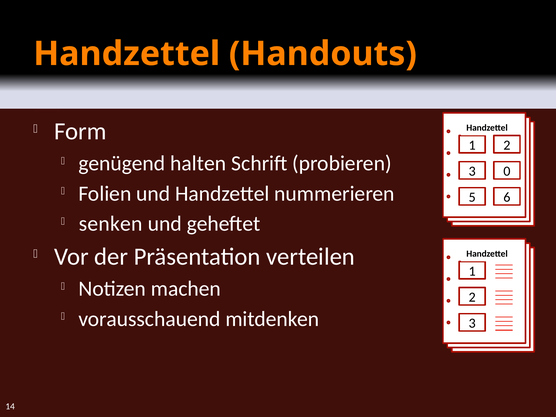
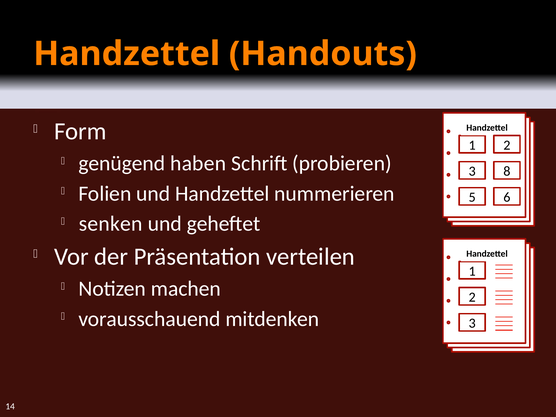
halten: halten -> haben
0: 0 -> 8
